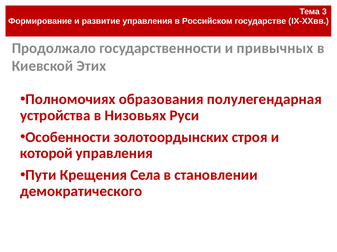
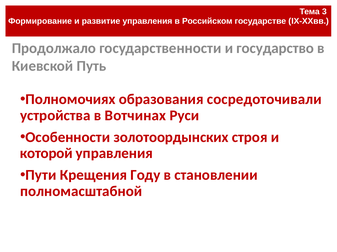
привычных: привычных -> государство
Этих: Этих -> Путь
полулегендарная: полулегендарная -> сосредоточивали
Низовьях: Низовьях -> Вотчинах
Села: Села -> Году
демократического: демократического -> полномасштабной
